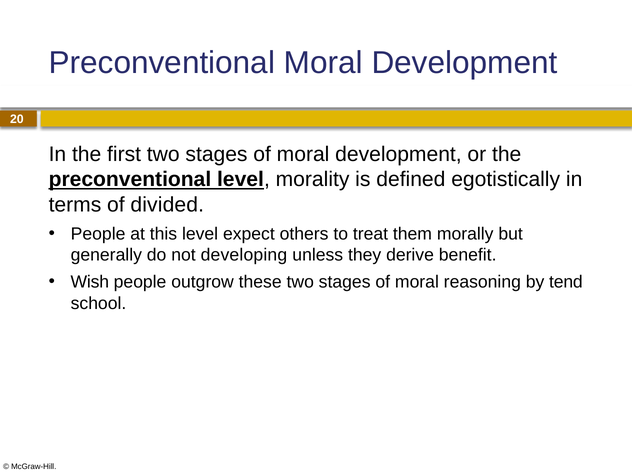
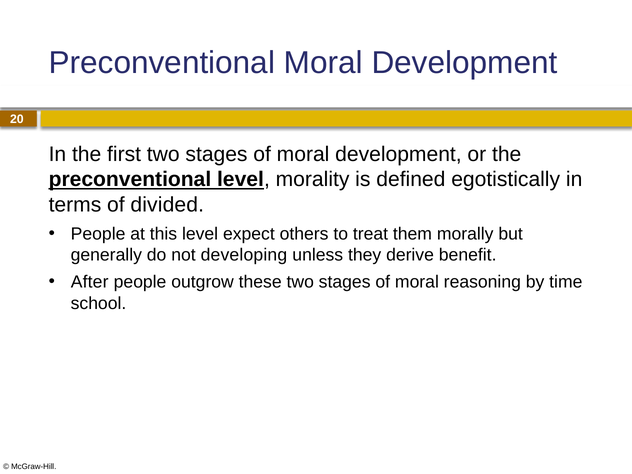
Wish: Wish -> After
tend: tend -> time
